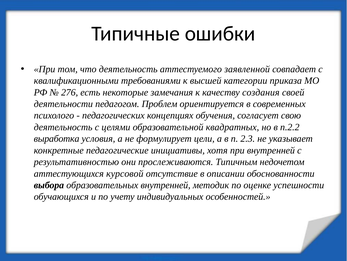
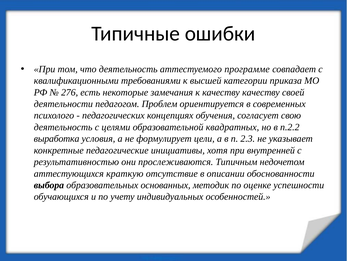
заявленной: заявленной -> программе
качеству создания: создания -> качеству
курсовой: курсовой -> краткую
образовательных внутренней: внутренней -> основанных
